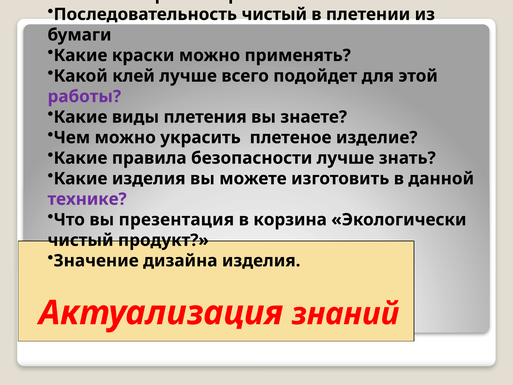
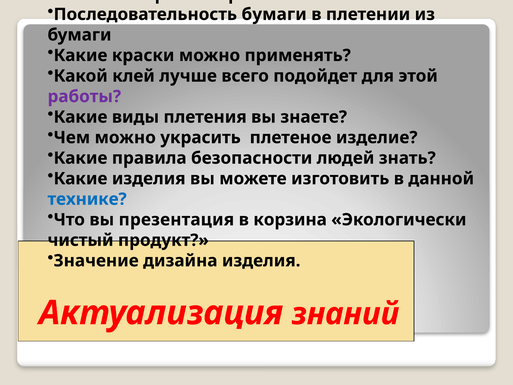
Последовательность чистый: чистый -> бумаги
безопасности лучше: лучше -> людей
технике colour: purple -> blue
